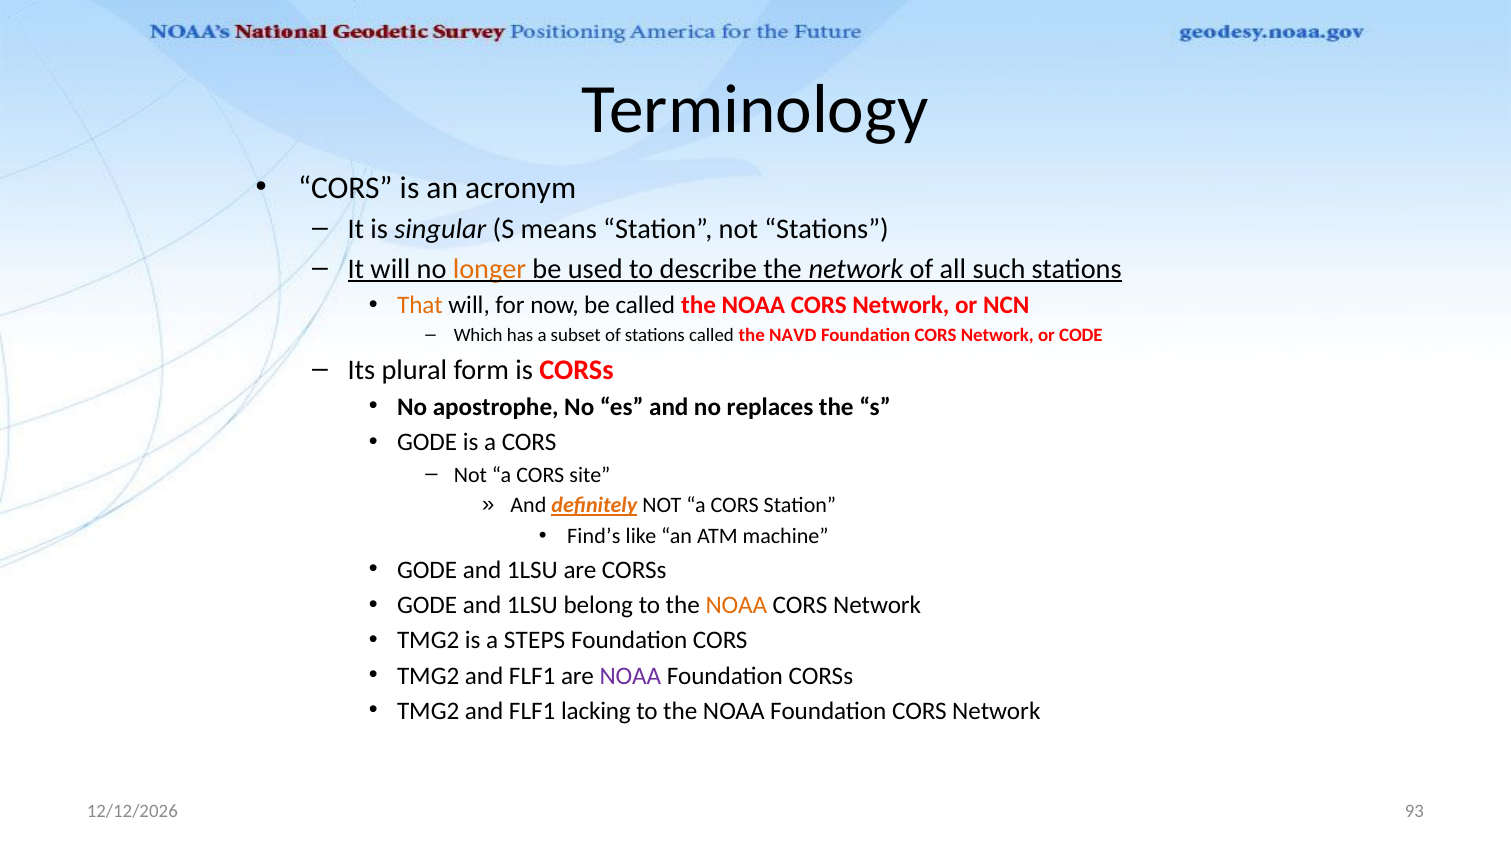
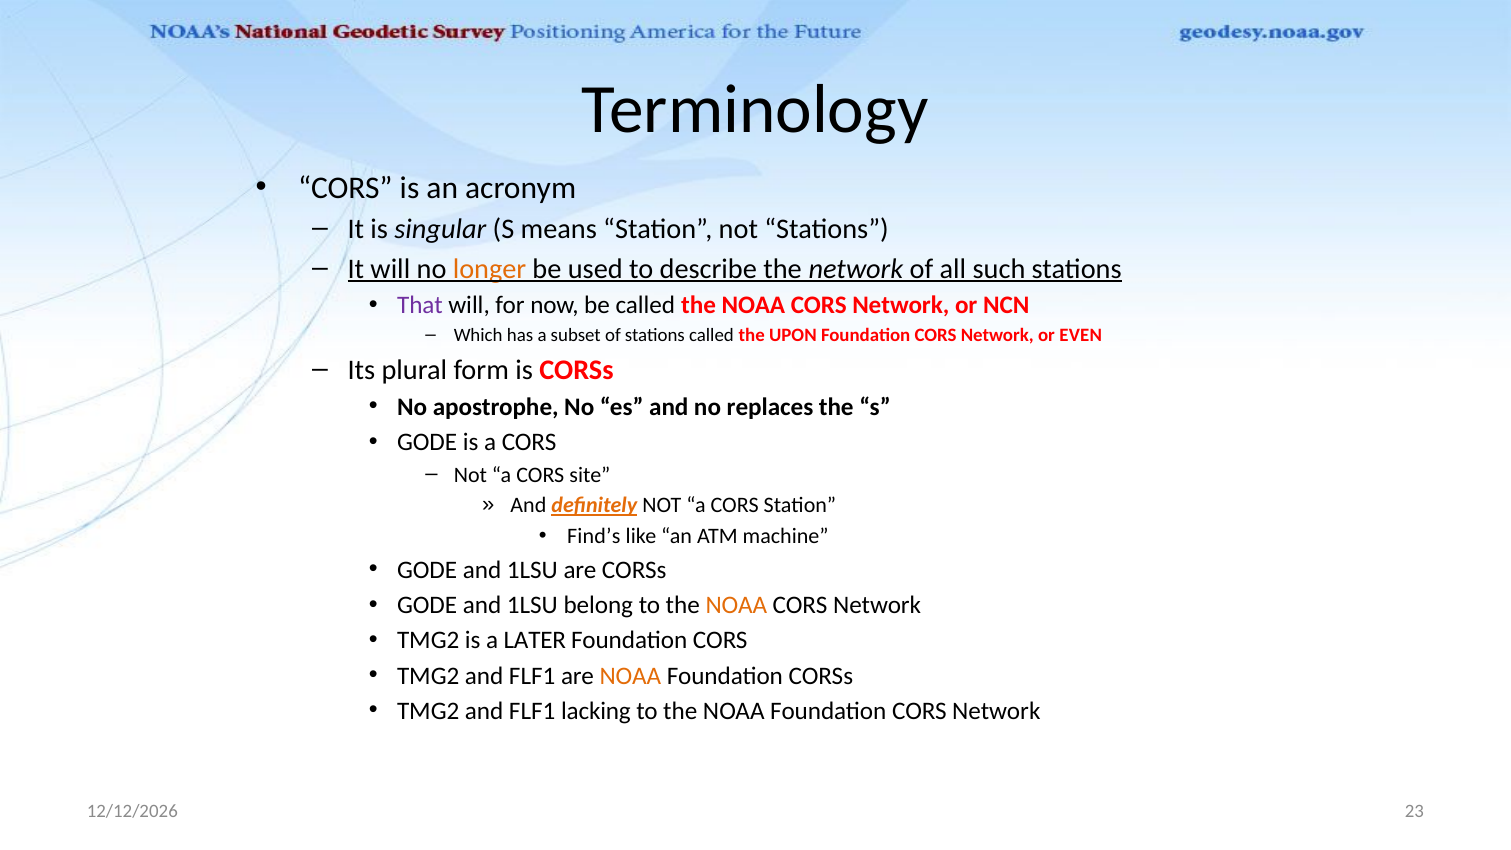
That colour: orange -> purple
NAVD: NAVD -> UPON
CODE: CODE -> EVEN
STEPS: STEPS -> LATER
NOAA at (630, 676) colour: purple -> orange
93: 93 -> 23
